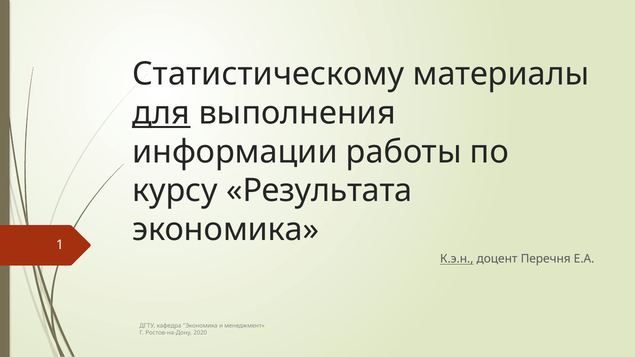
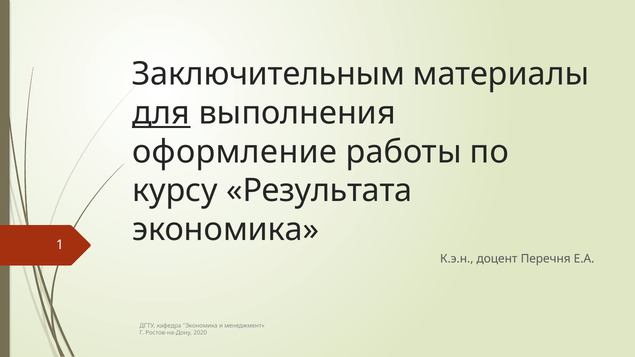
Статистическому: Статистическому -> Заключительным
информации: информации -> оформление
К.э.н underline: present -> none
